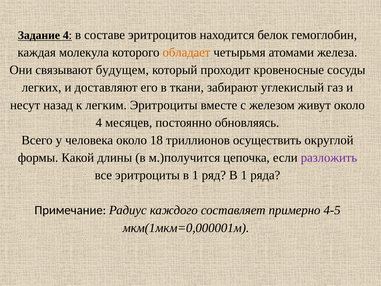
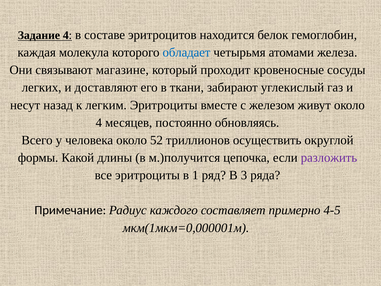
обладает colour: orange -> blue
будущем: будущем -> магазине
18: 18 -> 52
ряд В 1: 1 -> 3
